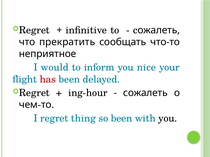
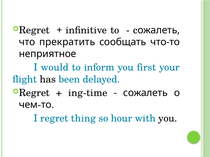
nice: nice -> first
has colour: red -> black
ing-hour: ing-hour -> ing-time
so been: been -> hour
